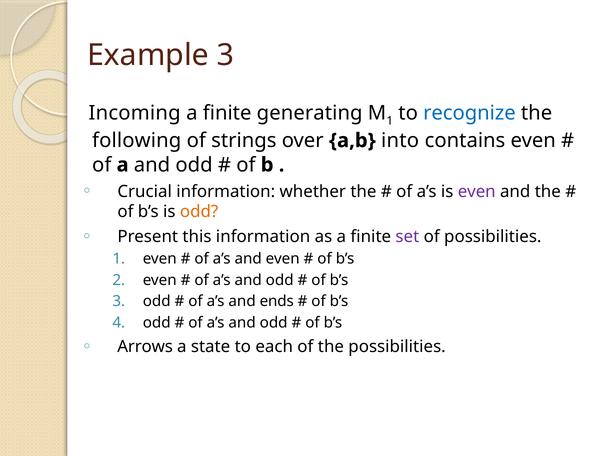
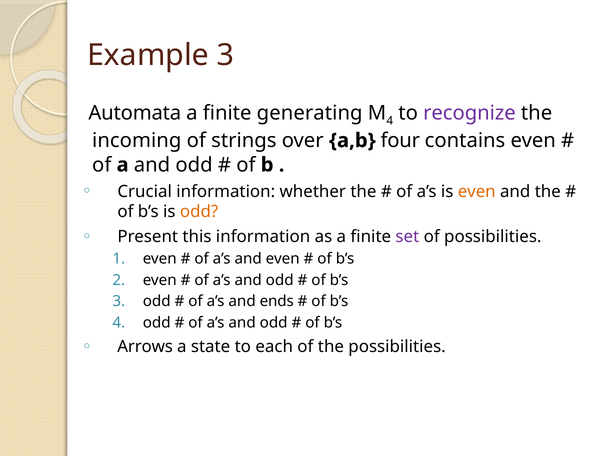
Incoming: Incoming -> Automata
1 at (390, 121): 1 -> 4
recognize colour: blue -> purple
following: following -> incoming
into: into -> four
even at (477, 192) colour: purple -> orange
